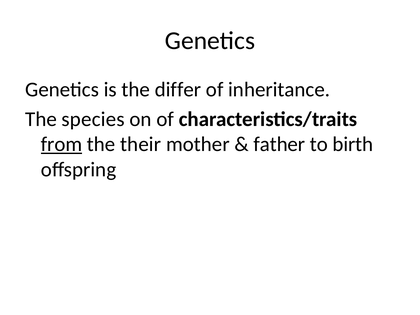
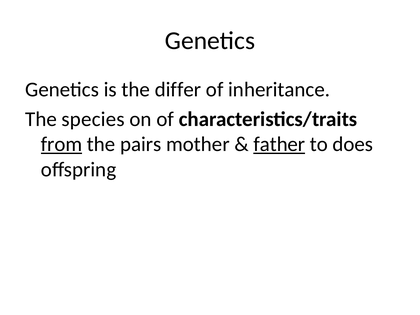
their: their -> pairs
father underline: none -> present
birth: birth -> does
